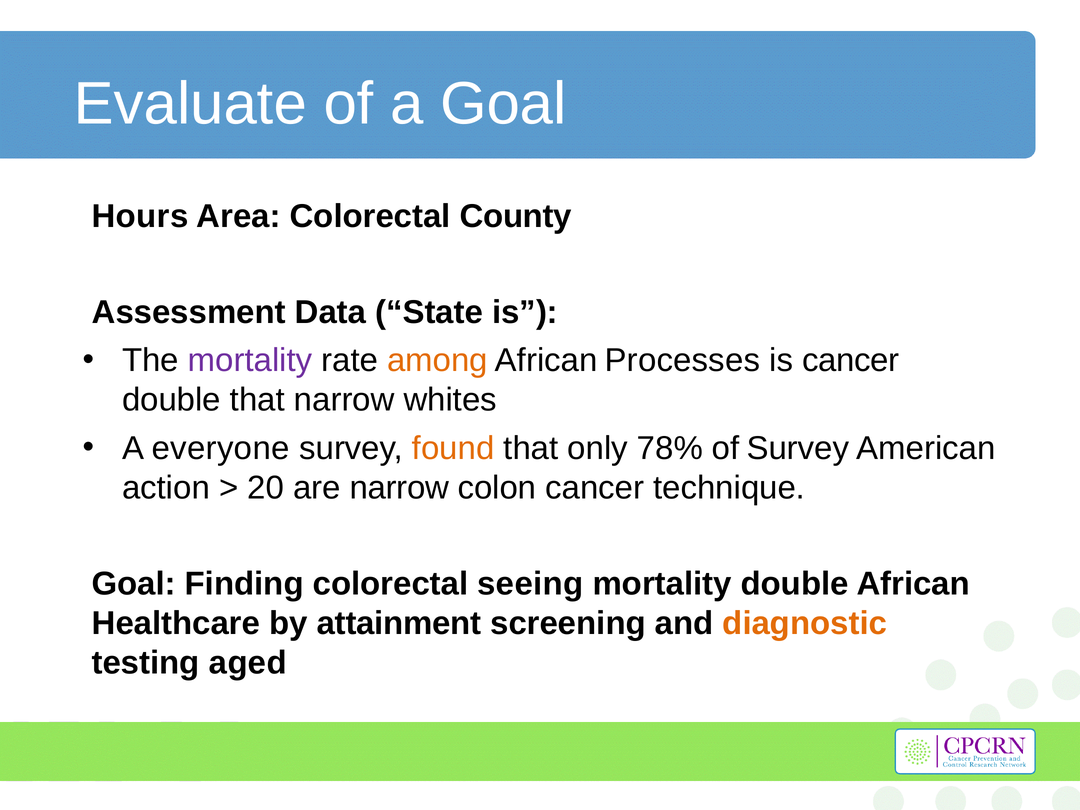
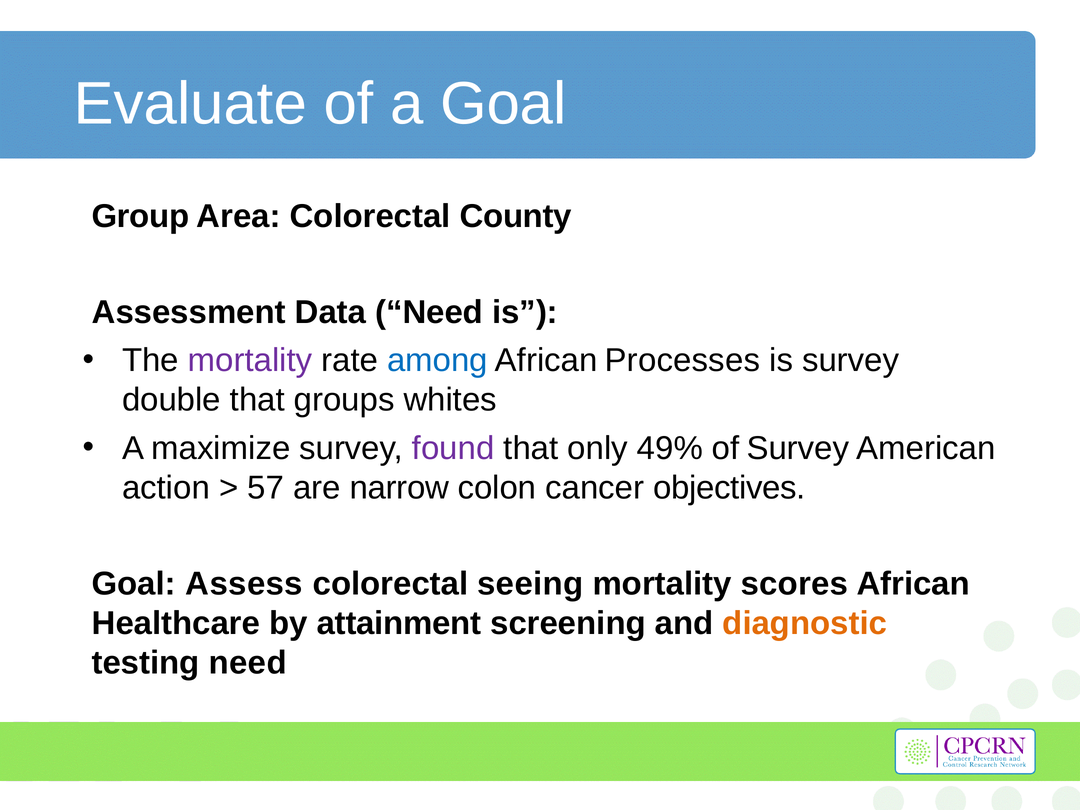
Hours: Hours -> Group
Data State: State -> Need
among colour: orange -> blue
is cancer: cancer -> survey
that narrow: narrow -> groups
everyone: everyone -> maximize
found colour: orange -> purple
78%: 78% -> 49%
20: 20 -> 57
technique: technique -> objectives
Finding: Finding -> Assess
mortality double: double -> scores
testing aged: aged -> need
